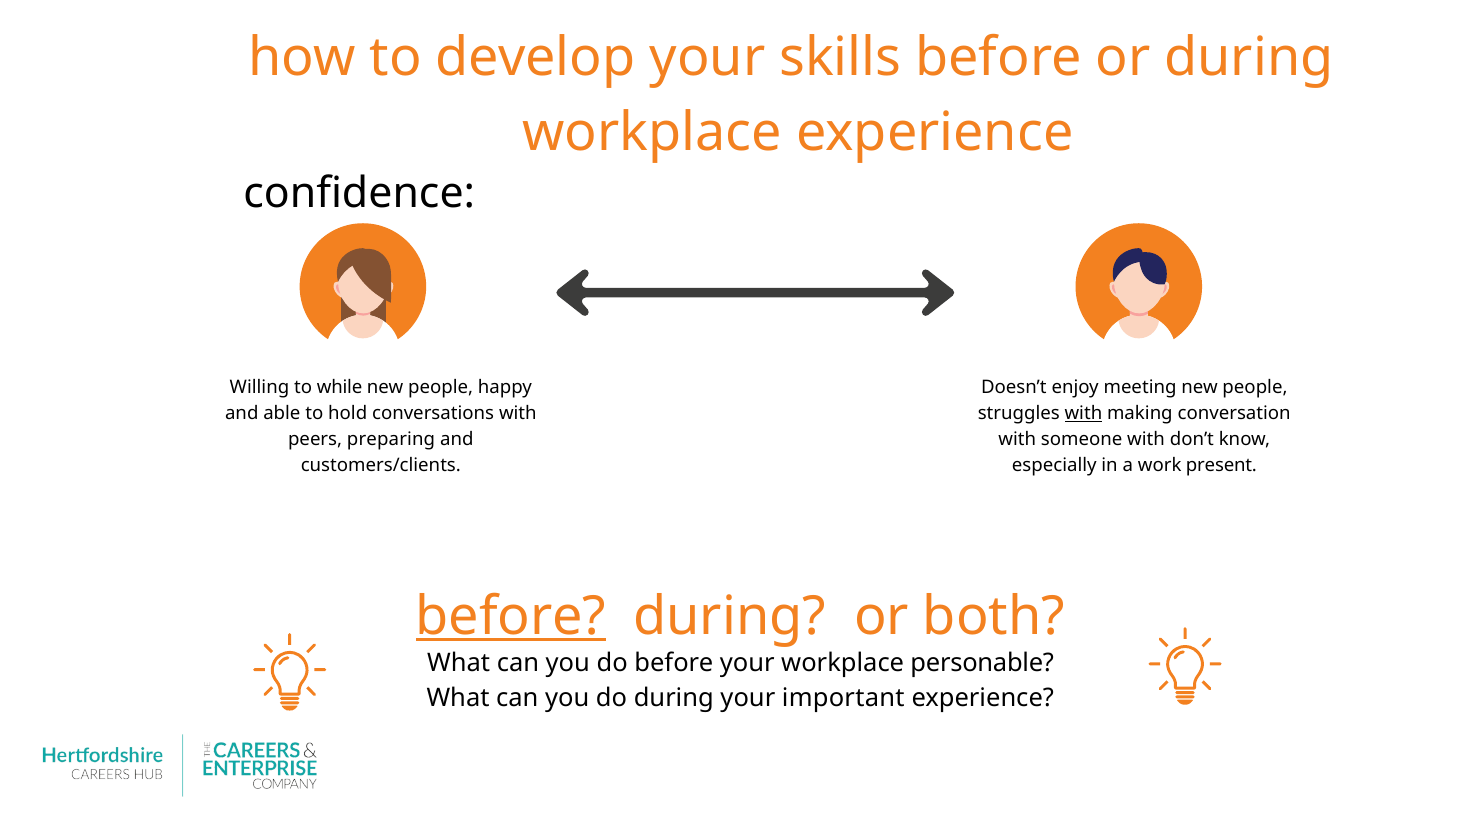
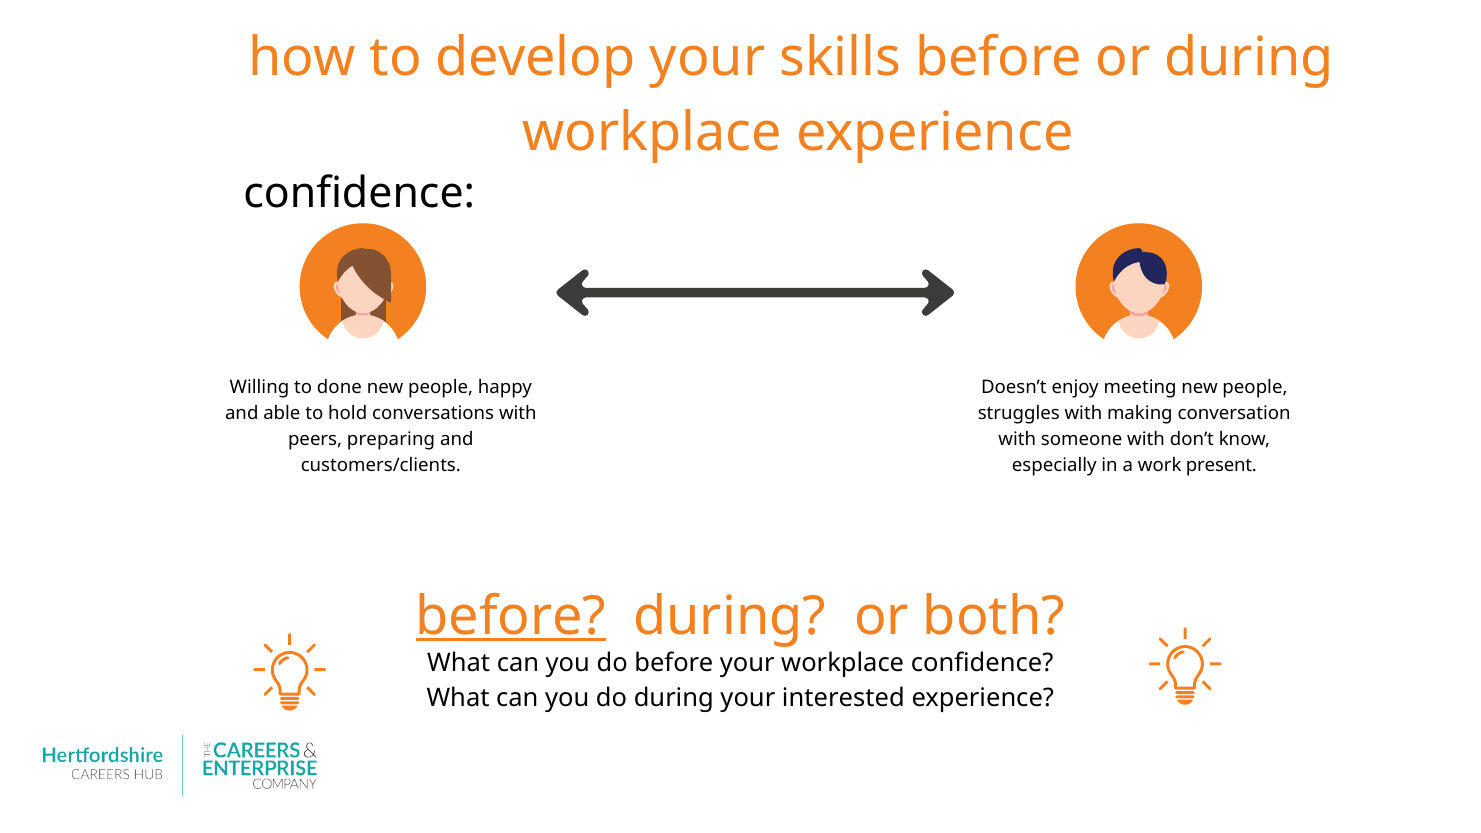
while: while -> done
with at (1083, 413) underline: present -> none
workplace personable: personable -> confidence
important: important -> interested
